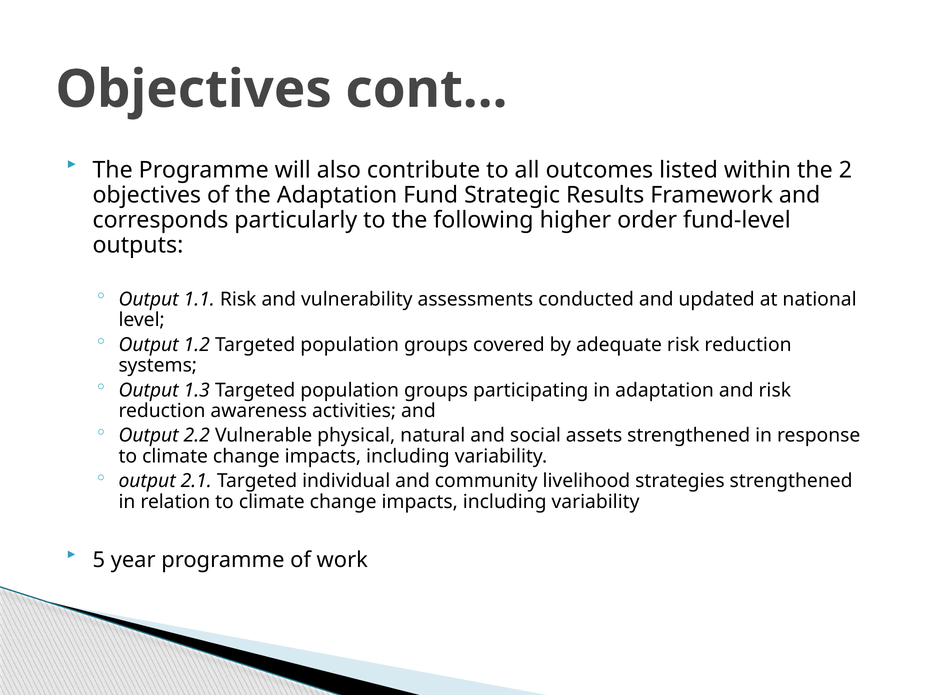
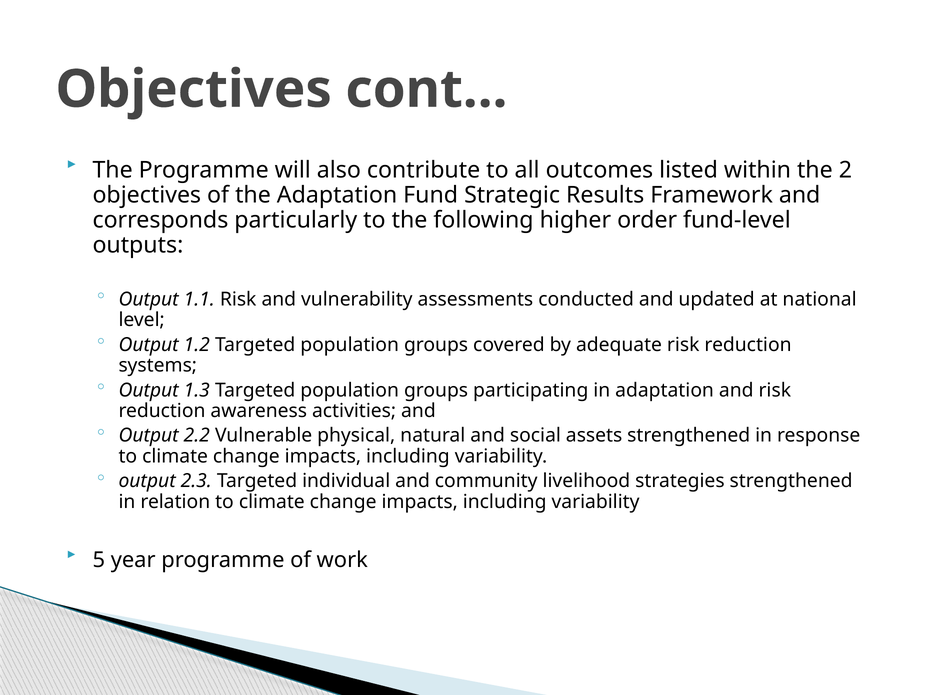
2.1: 2.1 -> 2.3
